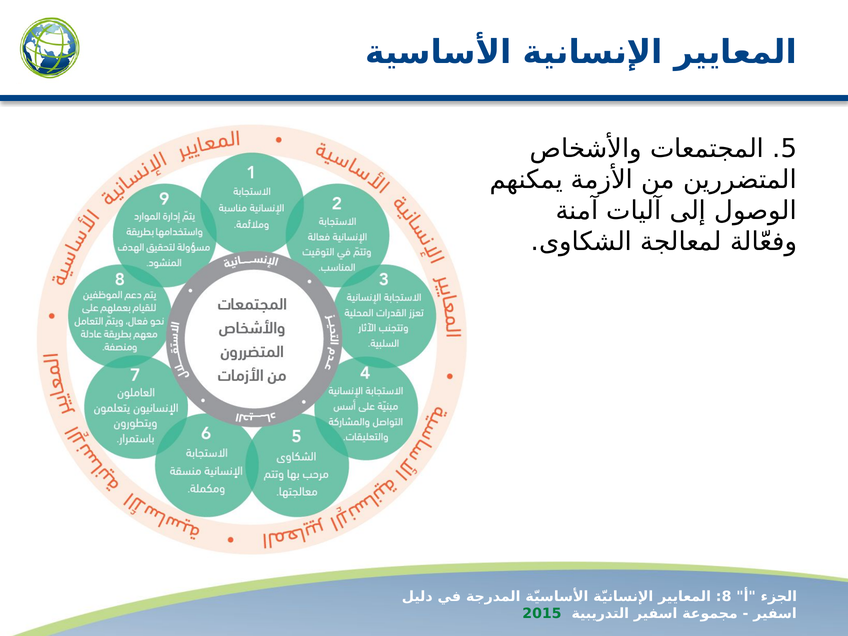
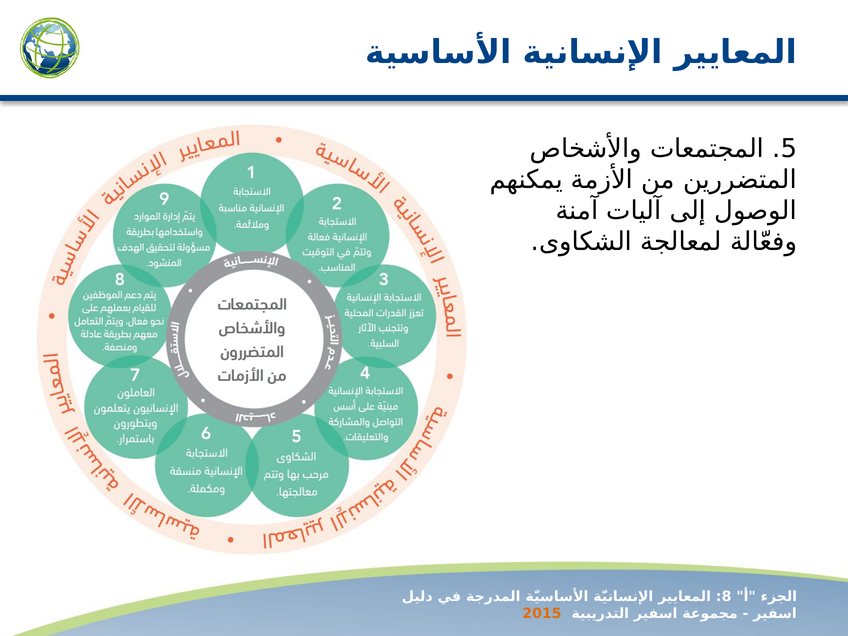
2015 colour: green -> orange
